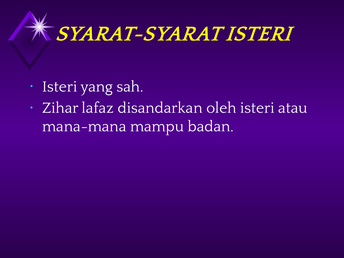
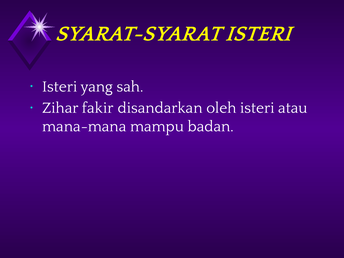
lafaz: lafaz -> fakir
